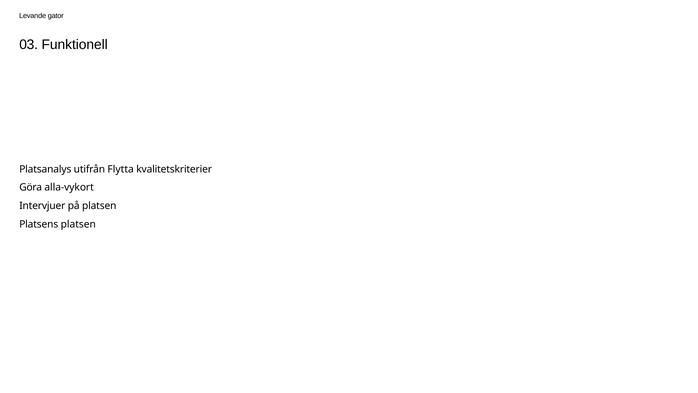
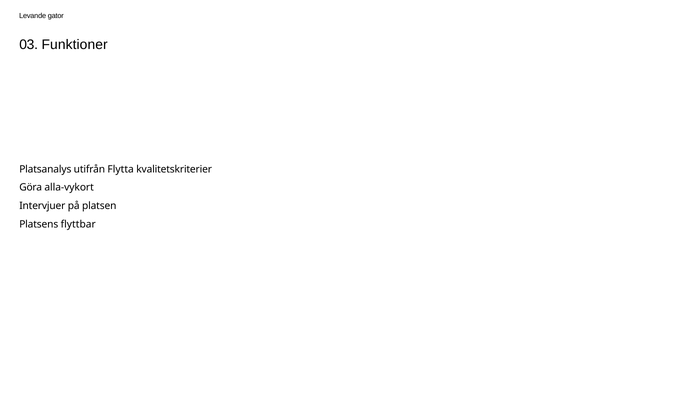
Funktionell: Funktionell -> Funktioner
Platsens platsen: platsen -> flyttbar
